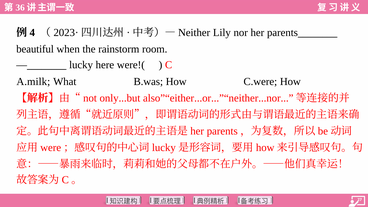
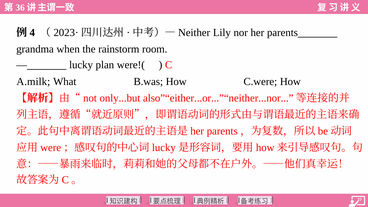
beautiful: beautiful -> grandma
here: here -> plan
